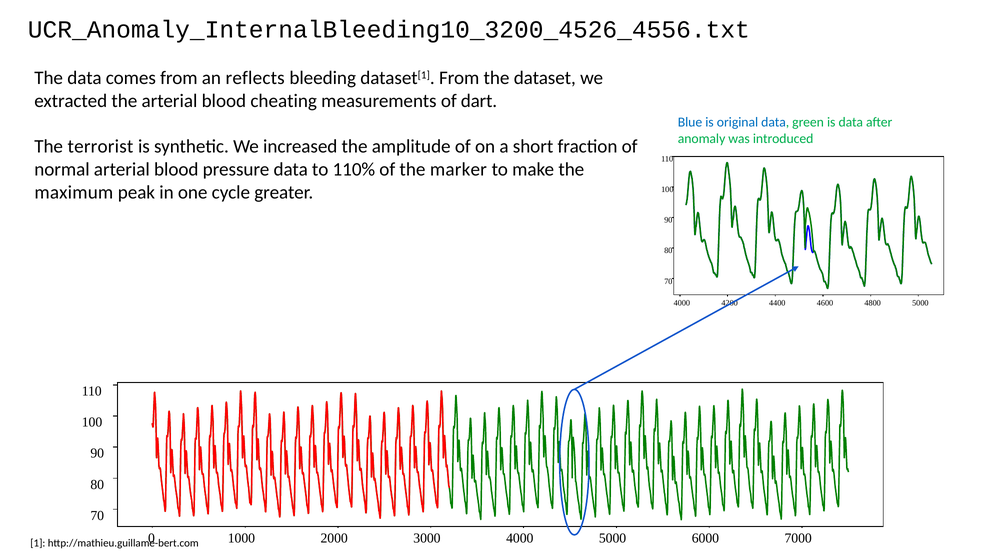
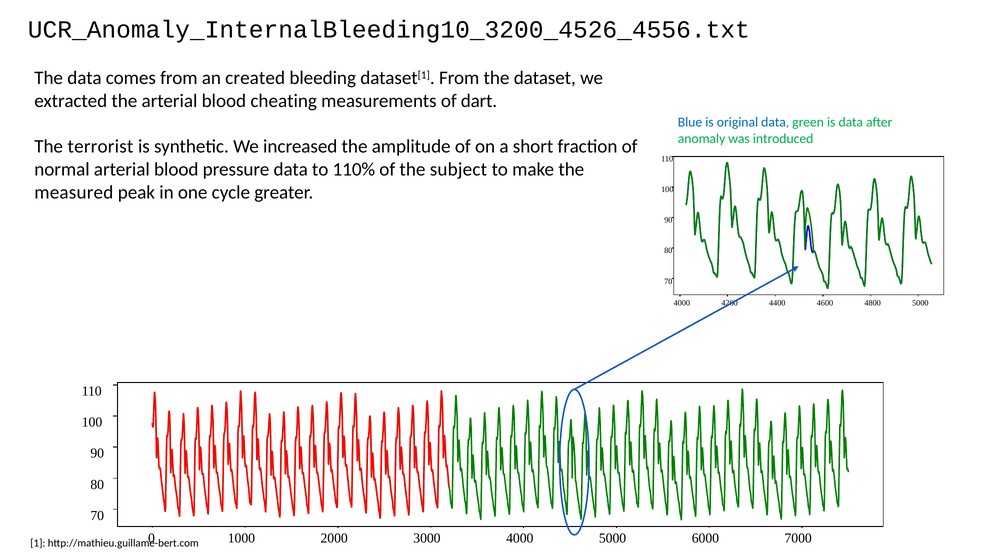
reflects: reflects -> created
marker: marker -> subject
maximum: maximum -> measured
